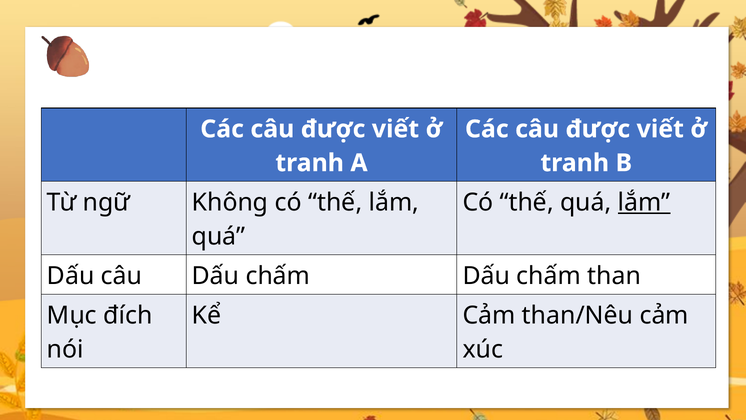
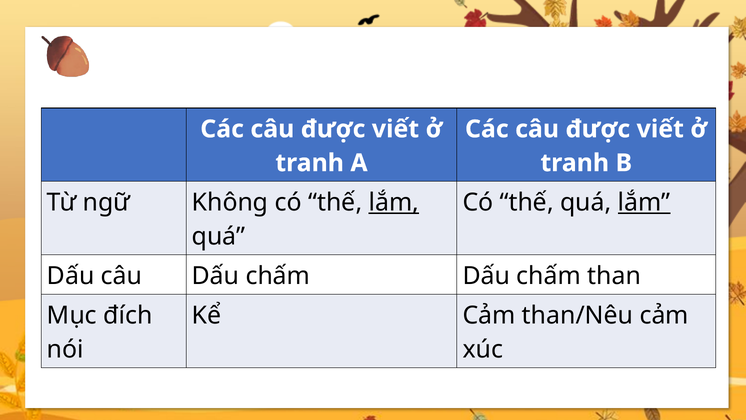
lắm at (394, 202) underline: none -> present
